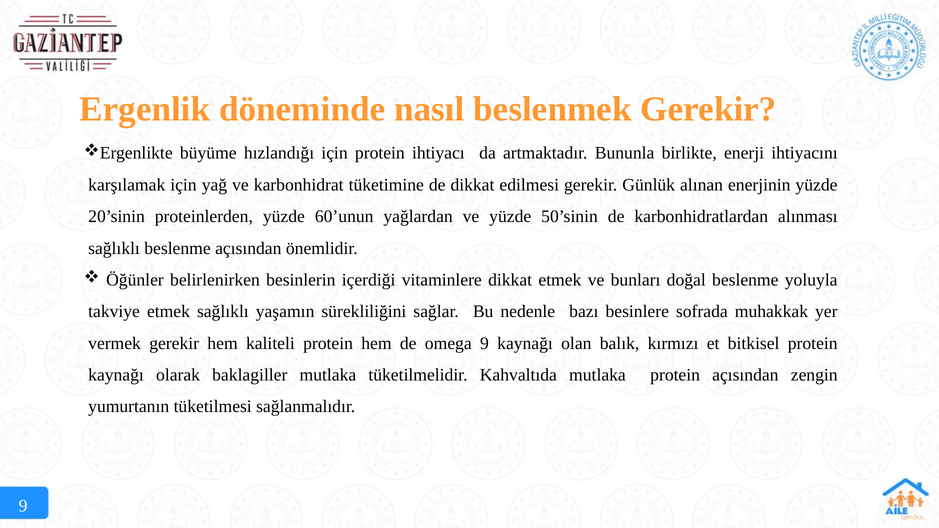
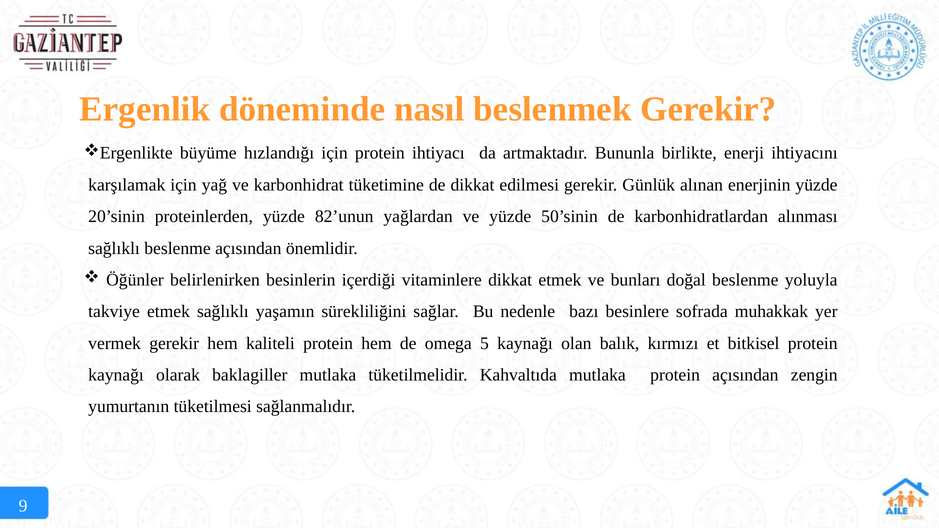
60’unun: 60’unun -> 82’unun
omega 9: 9 -> 5
